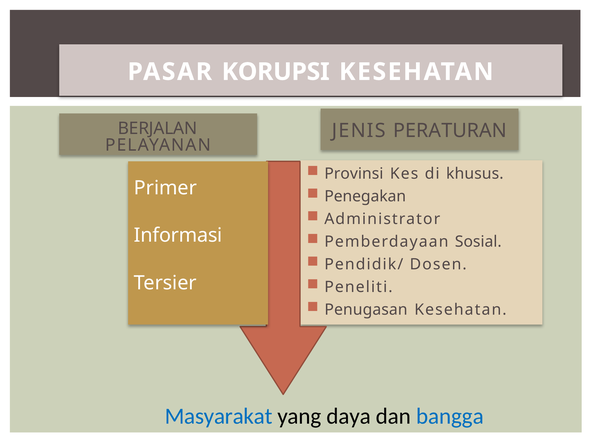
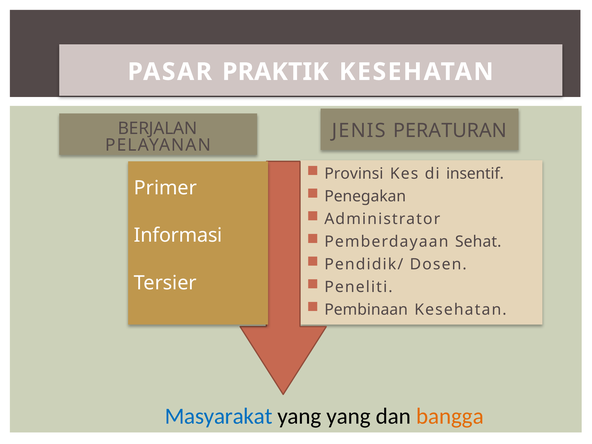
KORUPSI: KORUPSI -> PRAKTIK
khusus: khusus -> insentif
Sosial: Sosial -> Sehat
Penugasan: Penugasan -> Pembinaan
yang daya: daya -> yang
bangga colour: blue -> orange
